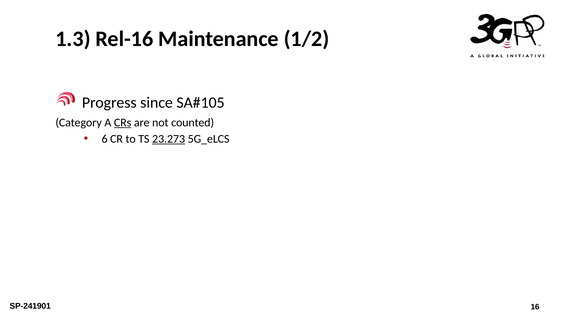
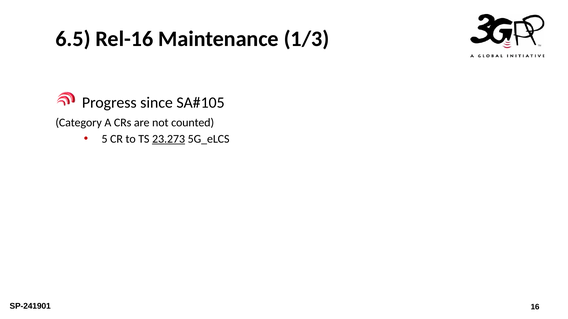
1.3: 1.3 -> 6.5
1/2: 1/2 -> 1/3
CRs underline: present -> none
6: 6 -> 5
